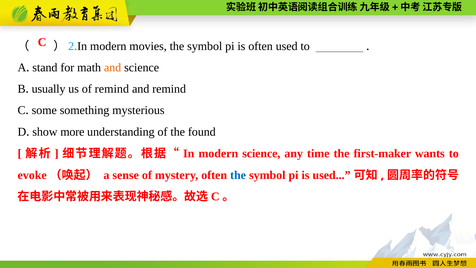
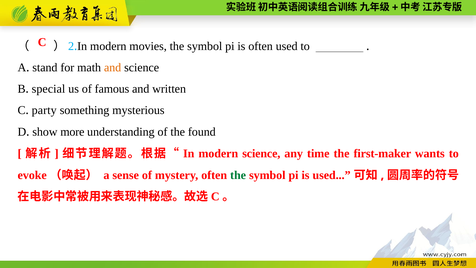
usually: usually -> special
of remind: remind -> famous
and remind: remind -> written
some: some -> party
the at (238, 175) colour: blue -> green
